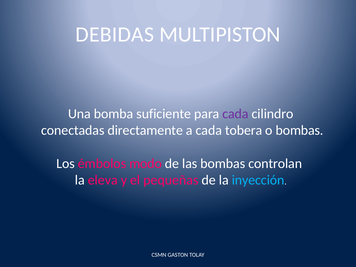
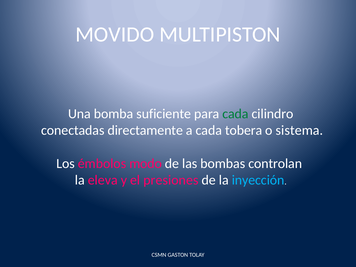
DEBIDAS: DEBIDAS -> MOVIDO
cada at (235, 114) colour: purple -> green
o bombas: bombas -> sistema
pequeñas: pequeñas -> presiones
